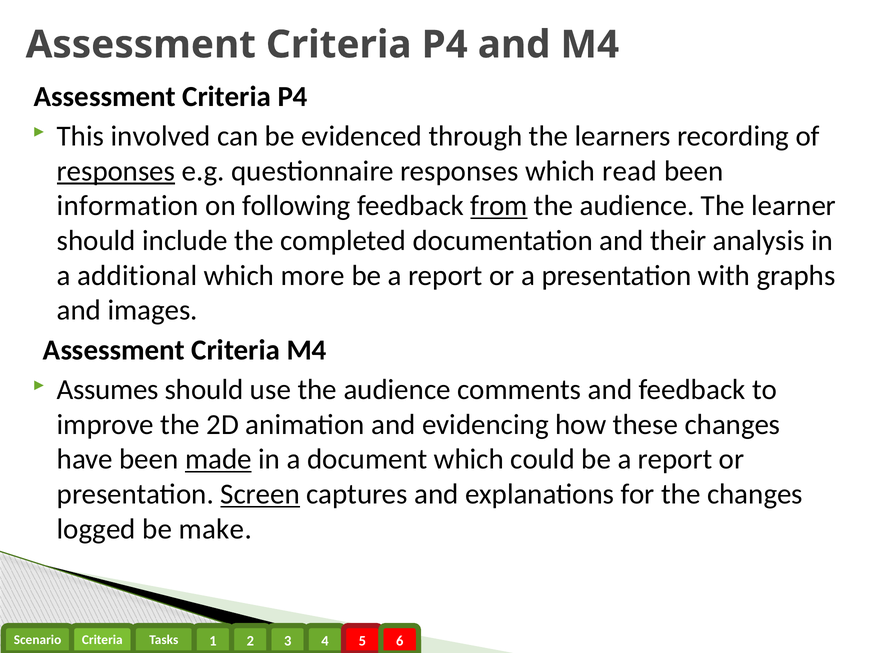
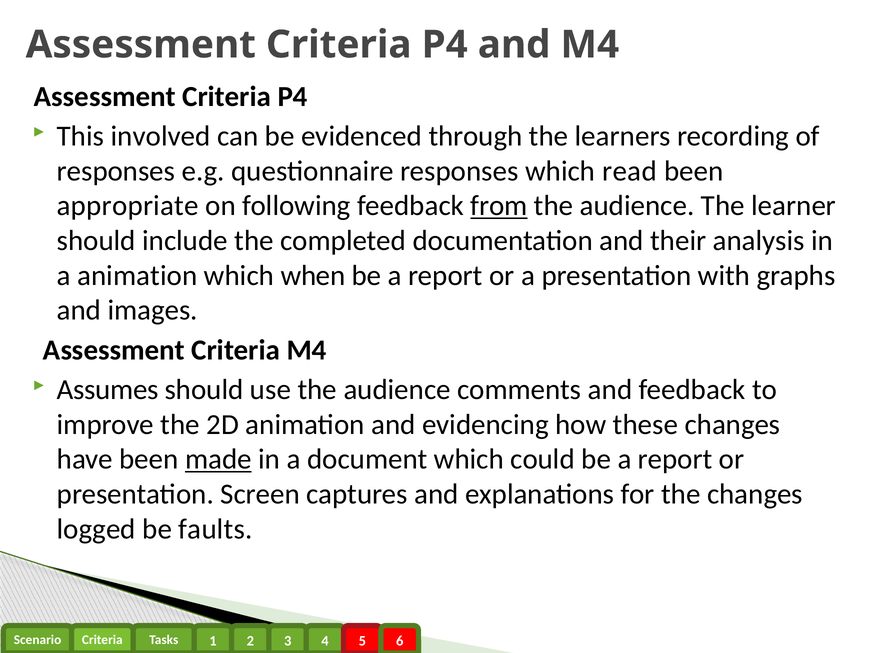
responses at (116, 171) underline: present -> none
information: information -> appropriate
a additional: additional -> animation
more: more -> when
Screen underline: present -> none
make: make -> faults
